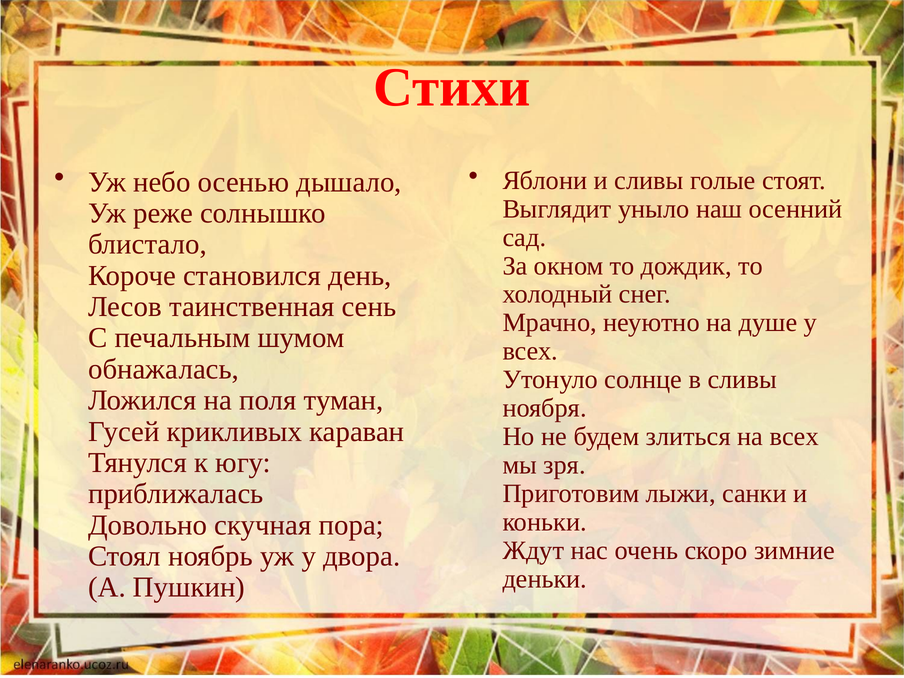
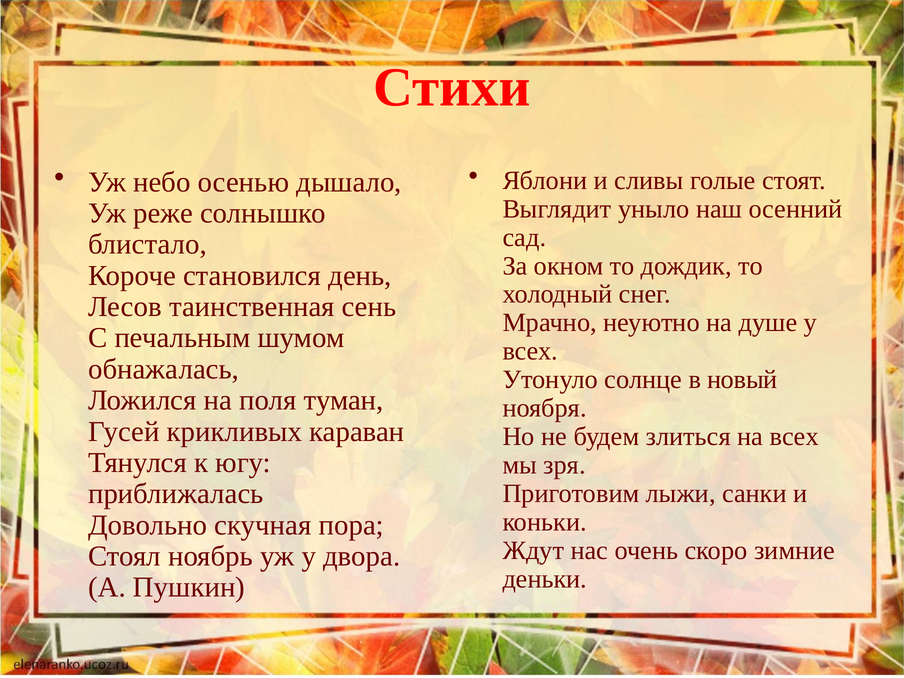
в сливы: сливы -> новый
